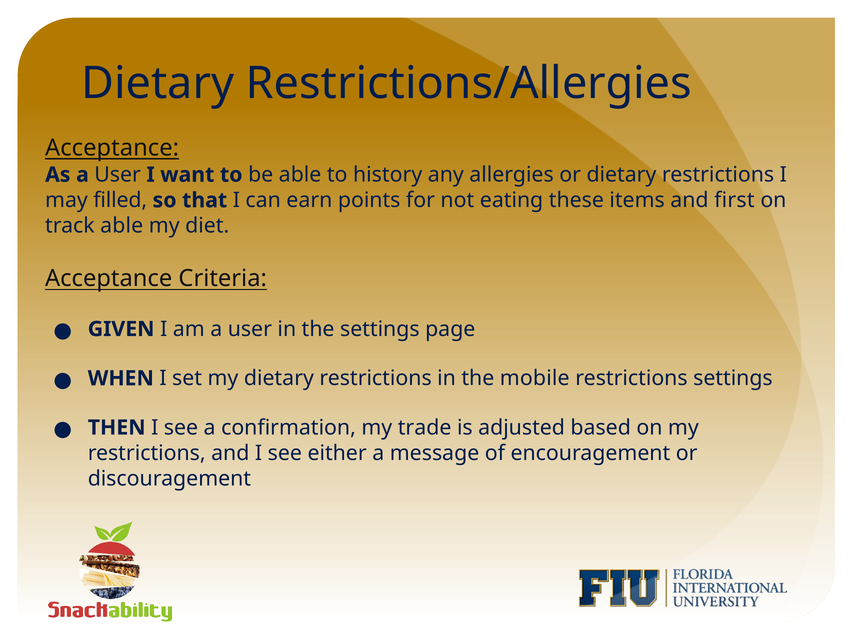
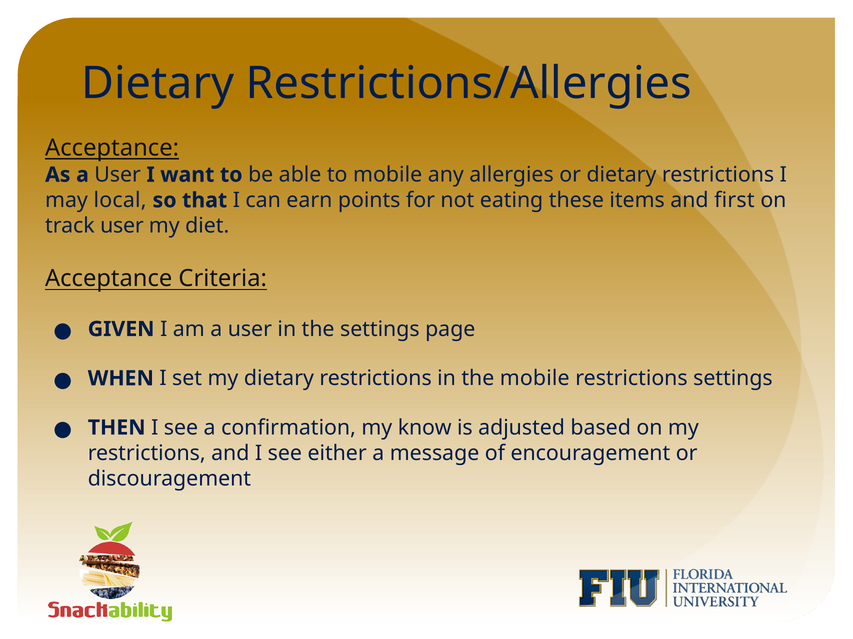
to history: history -> mobile
filled: filled -> local
track able: able -> user
trade: trade -> know
